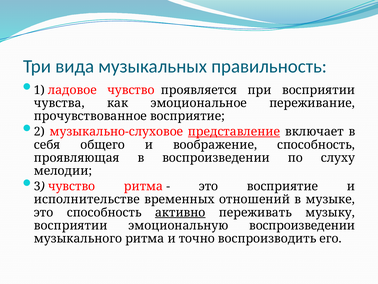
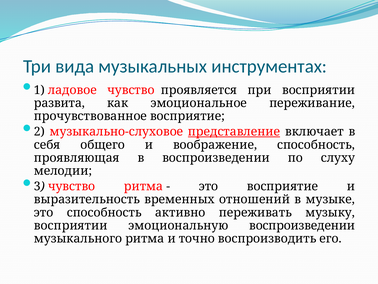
правильность: правильность -> инструментах
чувства: чувства -> развита
исполнительстве: исполнительстве -> выразительность
активно underline: present -> none
